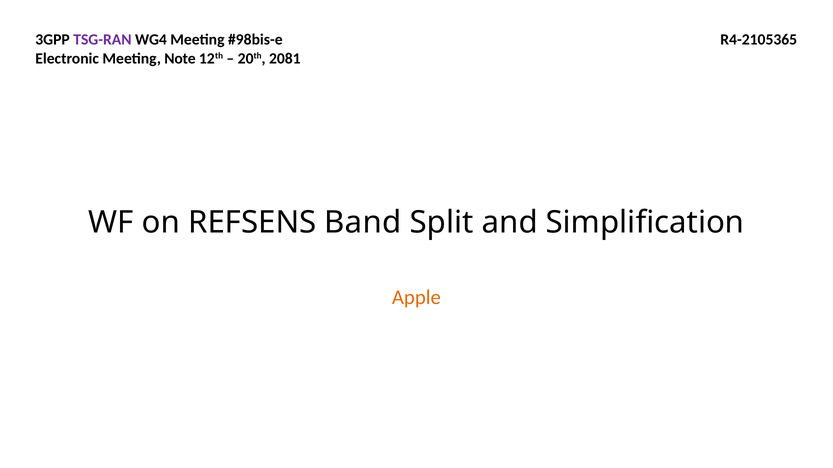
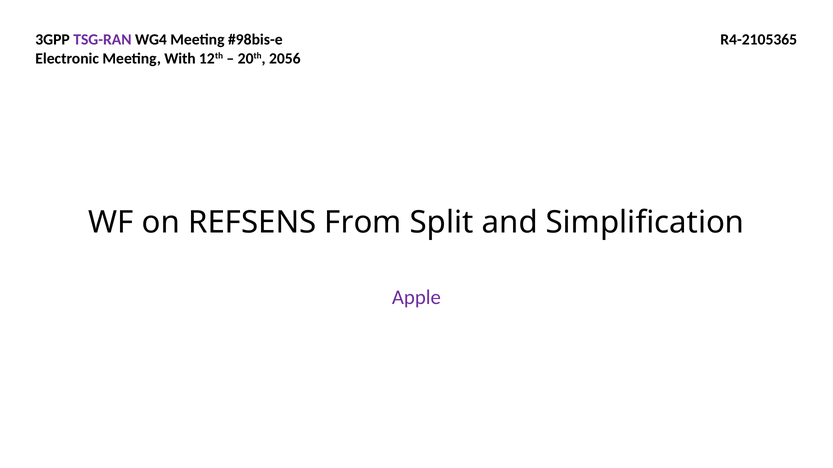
Note: Note -> With
2081: 2081 -> 2056
Band: Band -> From
Apple colour: orange -> purple
